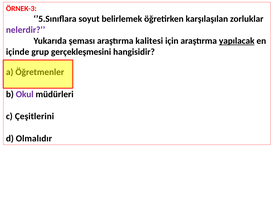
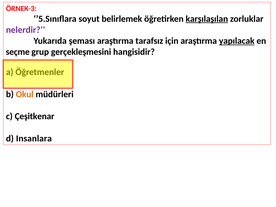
karşılaşılan underline: none -> present
kalitesi: kalitesi -> tarafsız
içinde: içinde -> seçme
Okul colour: purple -> orange
Çeşitlerini: Çeşitlerini -> Çeşitkenar
Olmalıdır: Olmalıdır -> Insanlara
